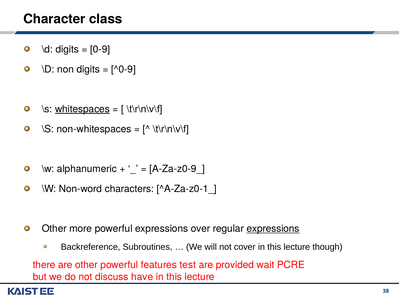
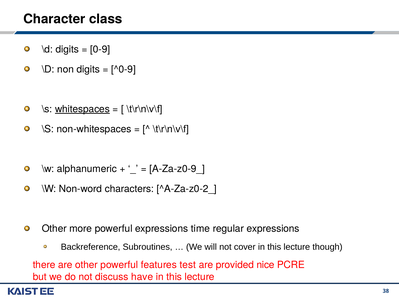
^A-Za-z0-1_: ^A-Za-z0-1_ -> ^A-Za-z0-2_
over: over -> time
expressions at (273, 229) underline: present -> none
wait: wait -> nice
